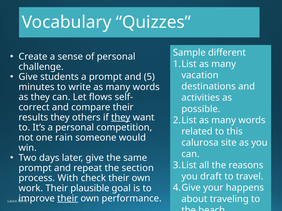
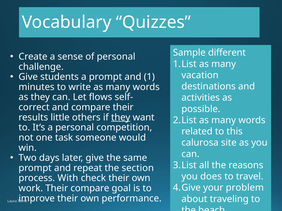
5: 5 -> 1
results they: they -> little
rain: rain -> task
draft: draft -> does
happens: happens -> problem
Their plausible: plausible -> compare
their at (68, 199) underline: present -> none
